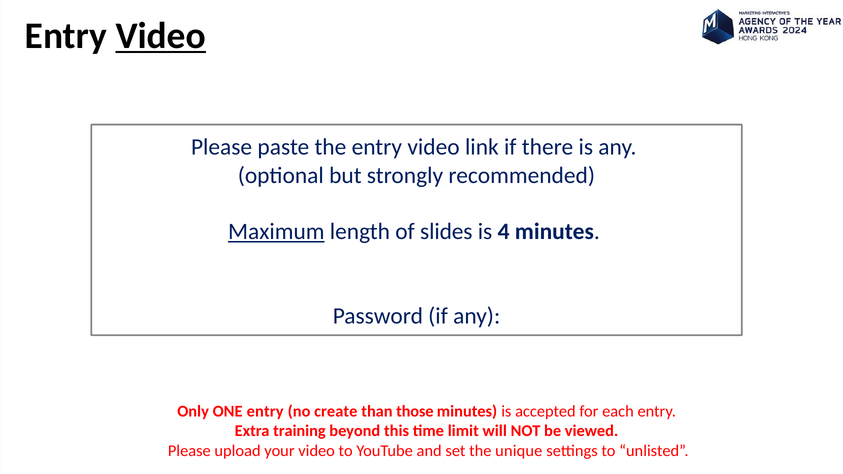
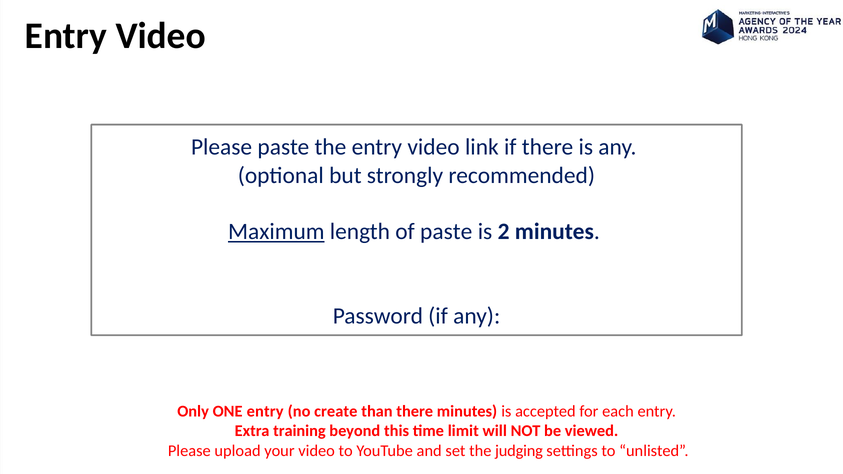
Video at (161, 36) underline: present -> none
of slides: slides -> paste
4: 4 -> 2
than those: those -> there
unique: unique -> judging
